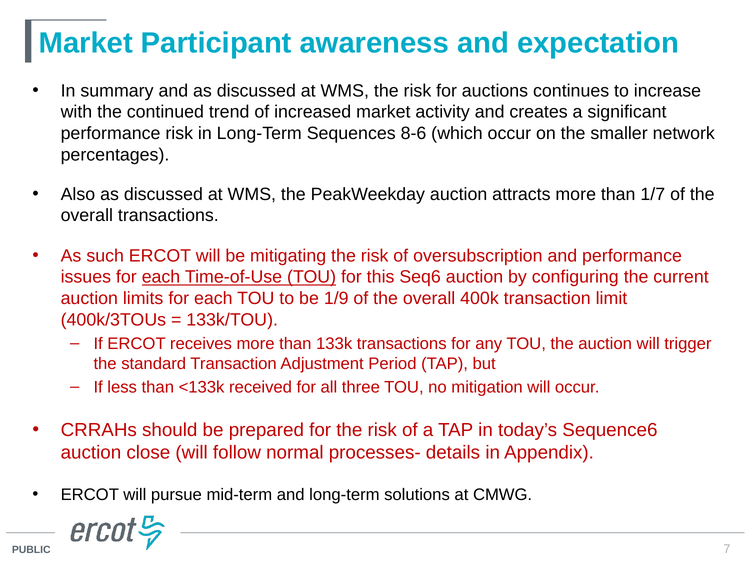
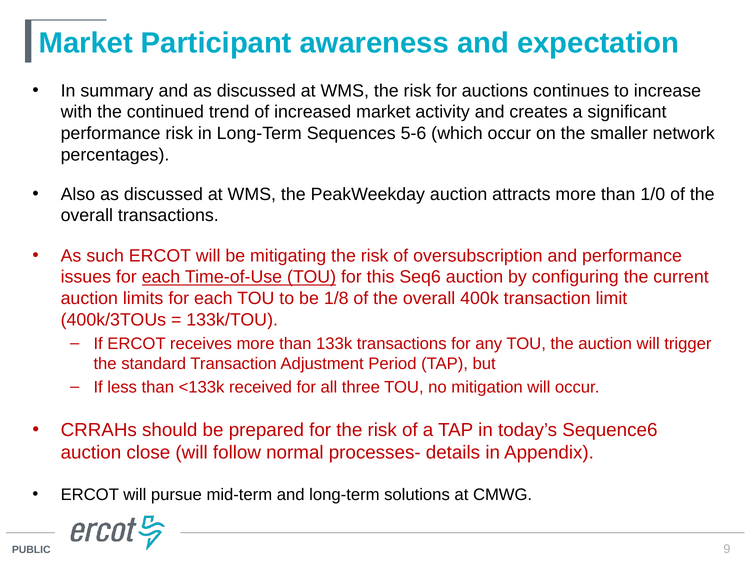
8-6: 8-6 -> 5-6
1/7: 1/7 -> 1/0
1/9: 1/9 -> 1/8
7: 7 -> 9
